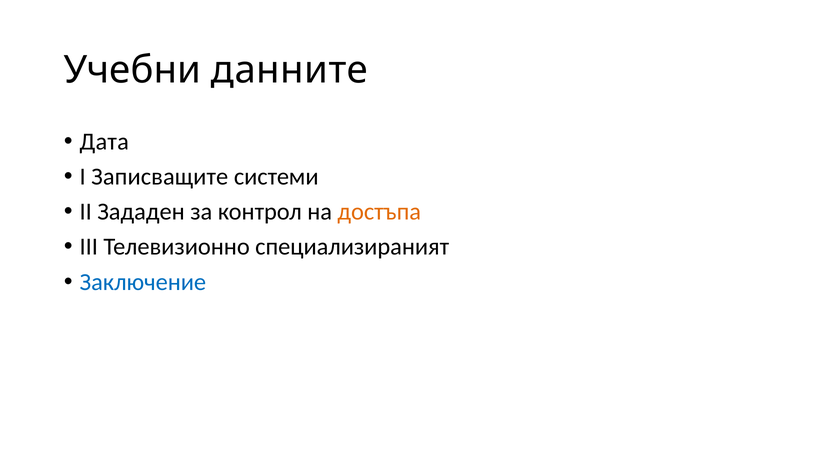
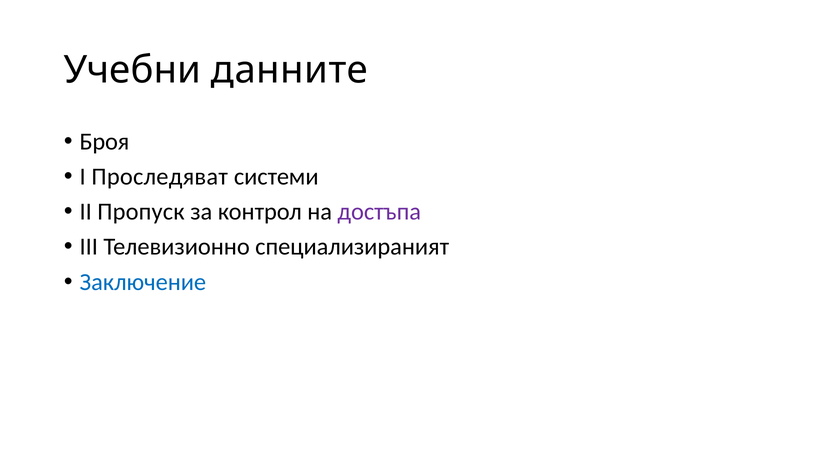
Дата: Дата -> Броя
Записващите: Записващите -> Проследяват
Зададен: Зададен -> Пропуск
достъпа colour: orange -> purple
